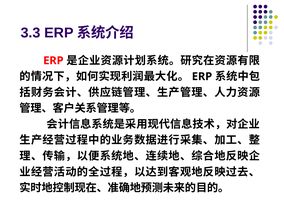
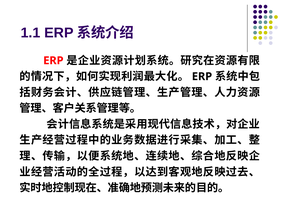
3.3: 3.3 -> 1.1
